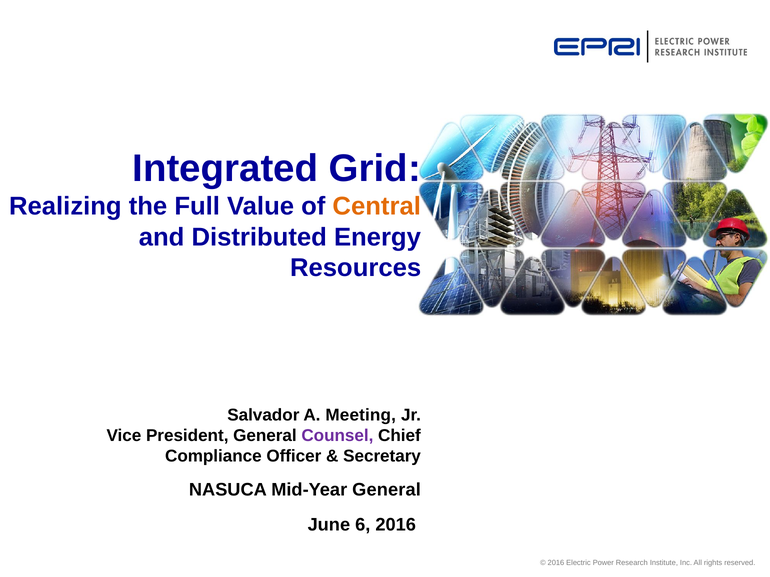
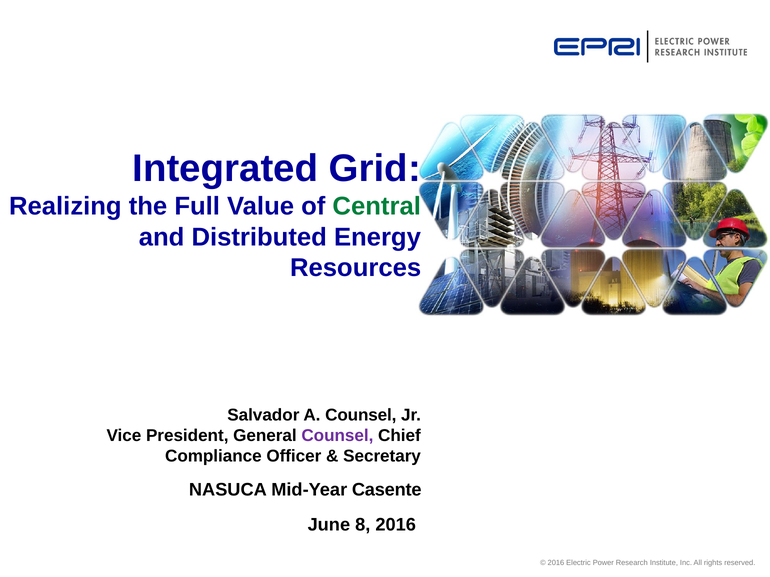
Central colour: orange -> green
A Meeting: Meeting -> Counsel
Mid-Year General: General -> Casente
6: 6 -> 8
